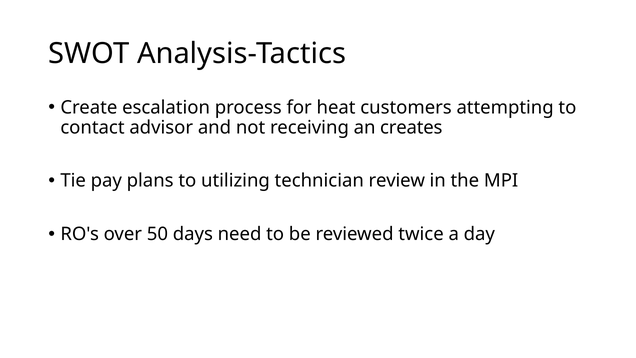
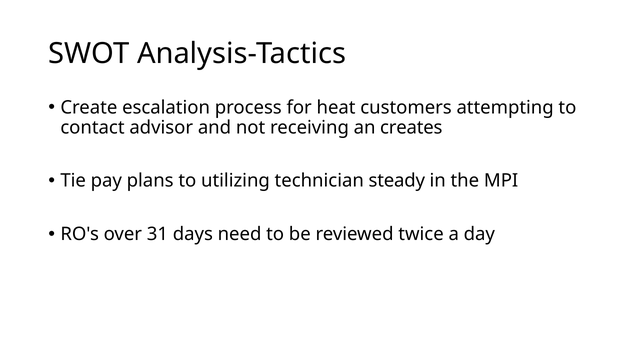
review: review -> steady
50: 50 -> 31
